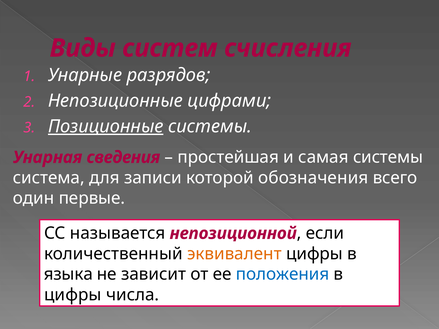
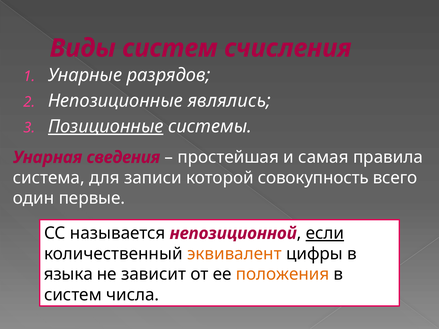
цифрами: цифрами -> являлись
самая системы: системы -> правила
обозначения: обозначения -> совокупность
если underline: none -> present
положения colour: blue -> orange
цифры at (73, 295): цифры -> систем
